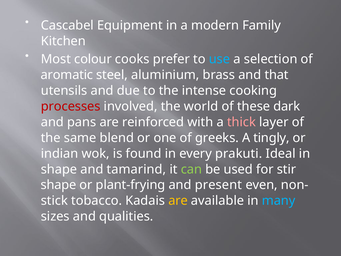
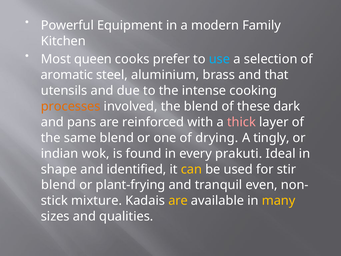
Cascabel: Cascabel -> Powerful
colour: colour -> queen
processes colour: red -> orange
the world: world -> blend
greeks: greeks -> drying
tamarind: tamarind -> identified
can colour: light green -> yellow
shape at (59, 185): shape -> blend
present: present -> tranquil
tobacco: tobacco -> mixture
many colour: light blue -> yellow
